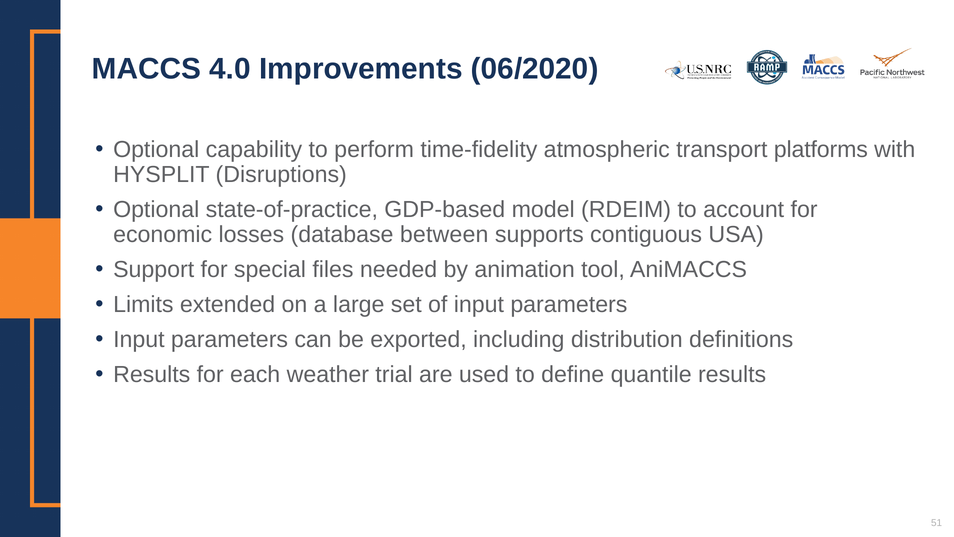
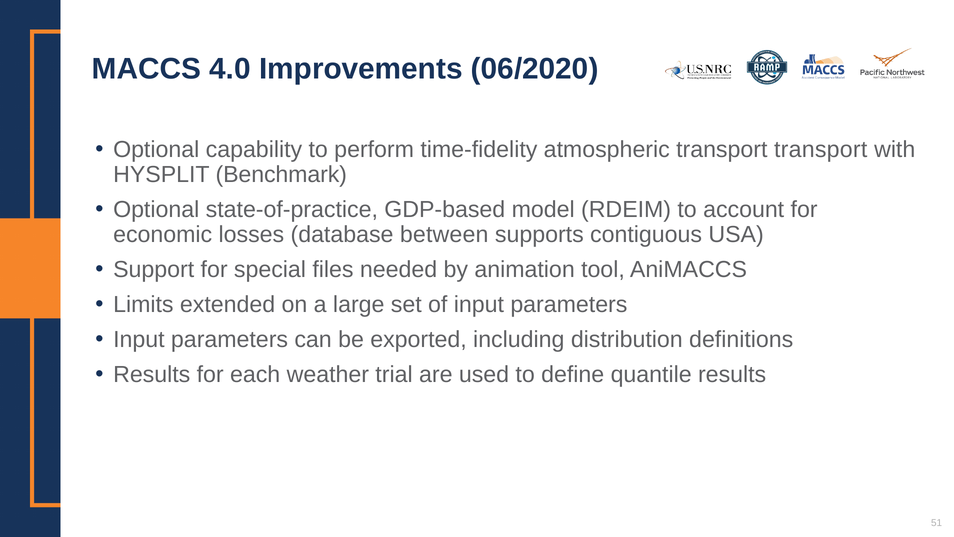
transport platforms: platforms -> transport
Disruptions: Disruptions -> Benchmark
